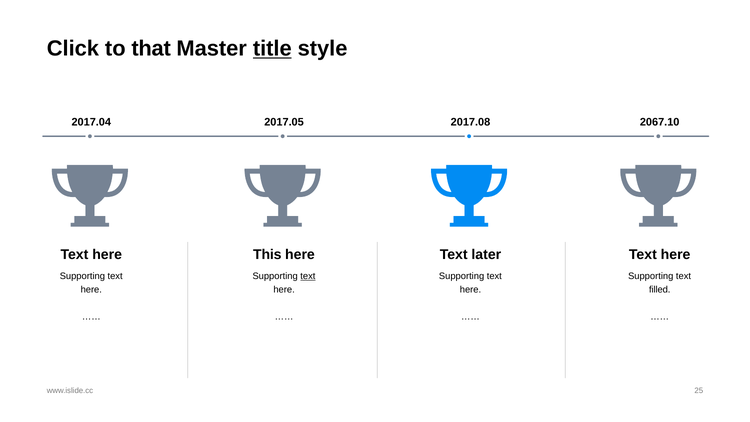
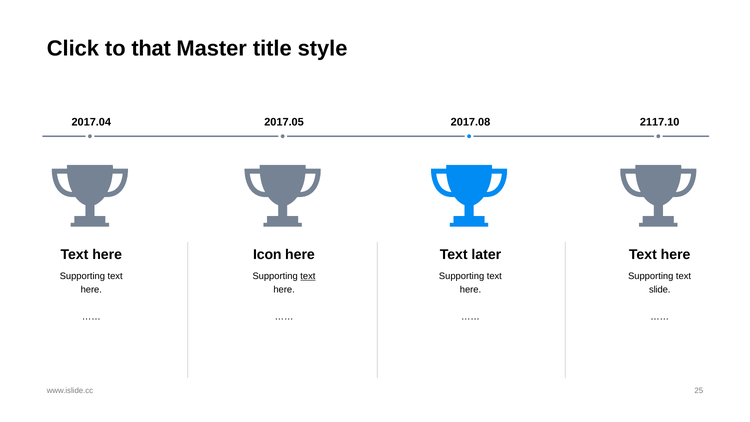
title underline: present -> none
2067.10: 2067.10 -> 2117.10
This: This -> Icon
filled: filled -> slide
